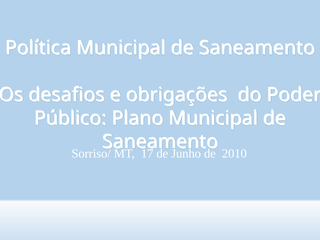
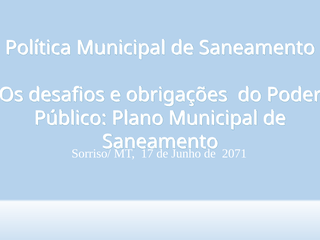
2010: 2010 -> 2071
